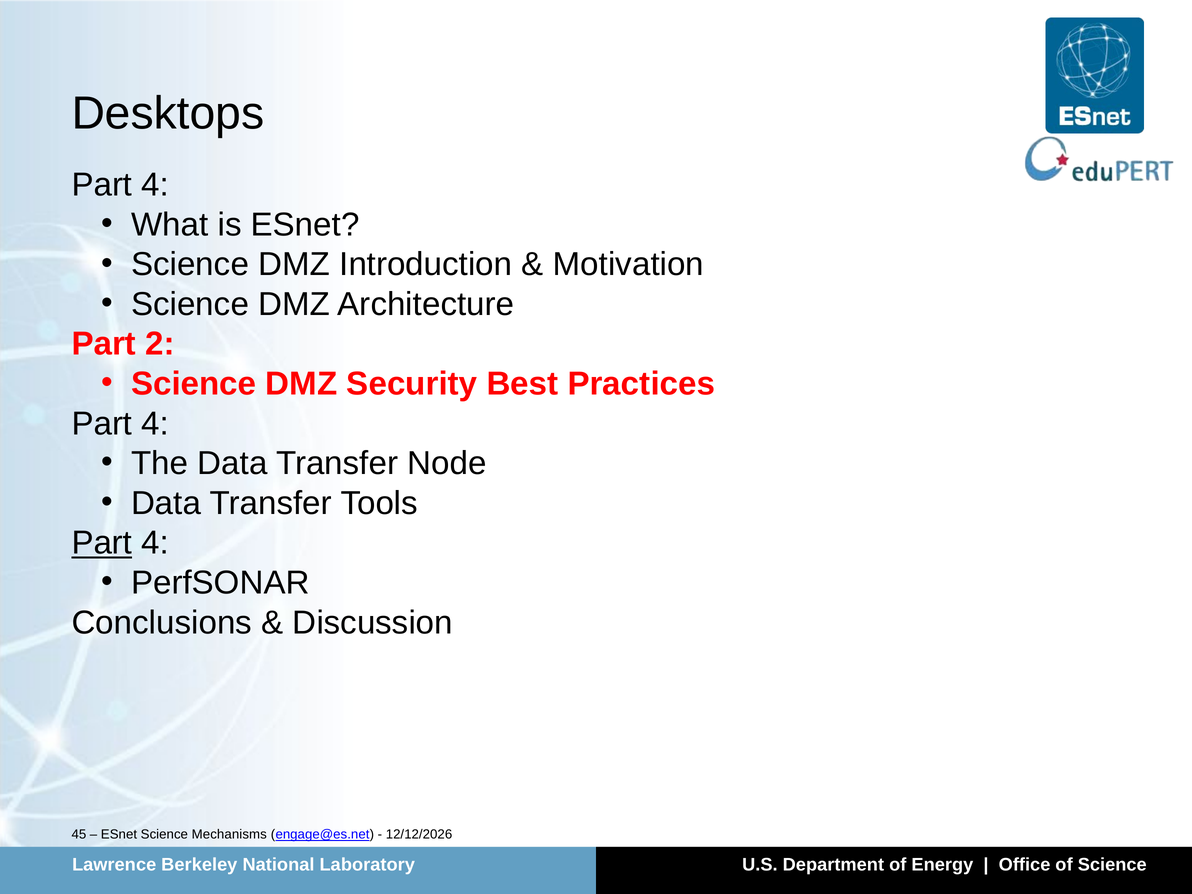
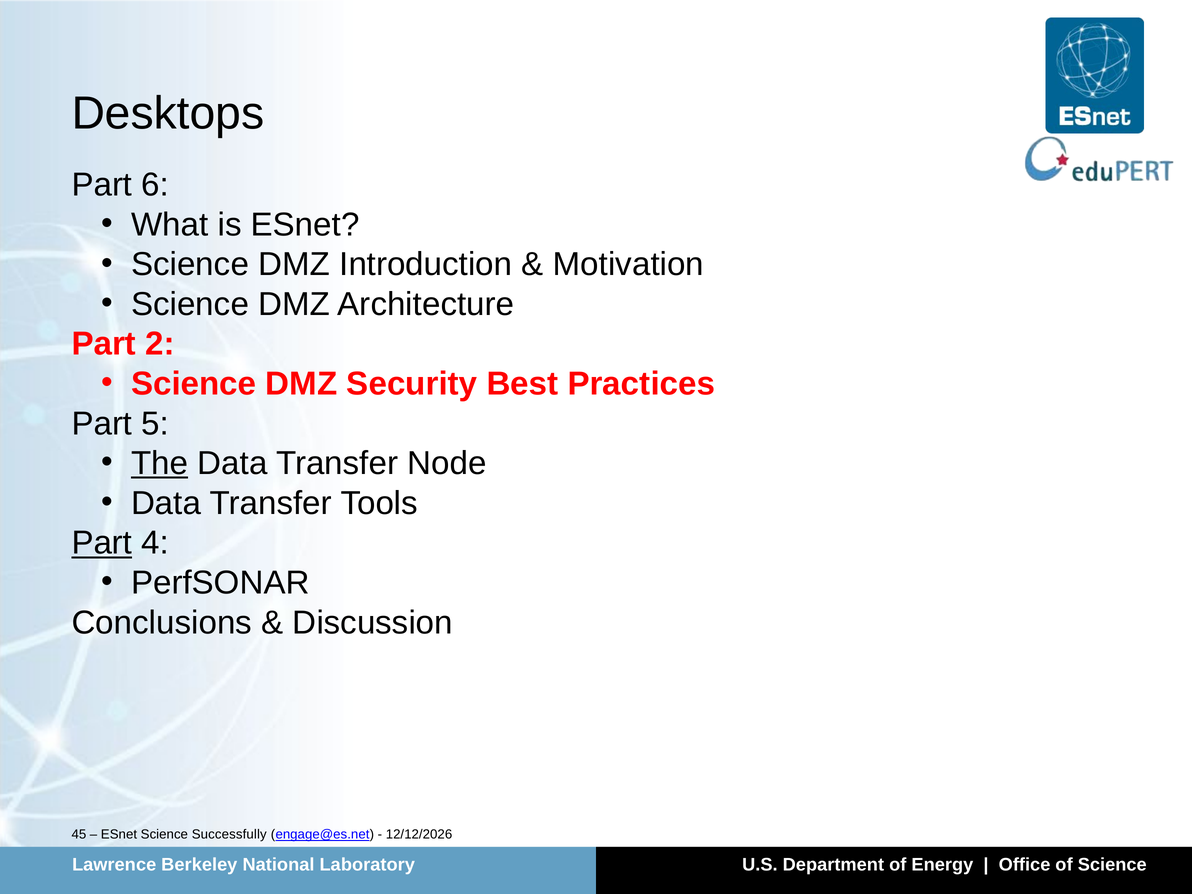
4 at (155, 185): 4 -> 6
4 at (155, 424): 4 -> 5
The underline: none -> present
Mechanisms: Mechanisms -> Successfully
